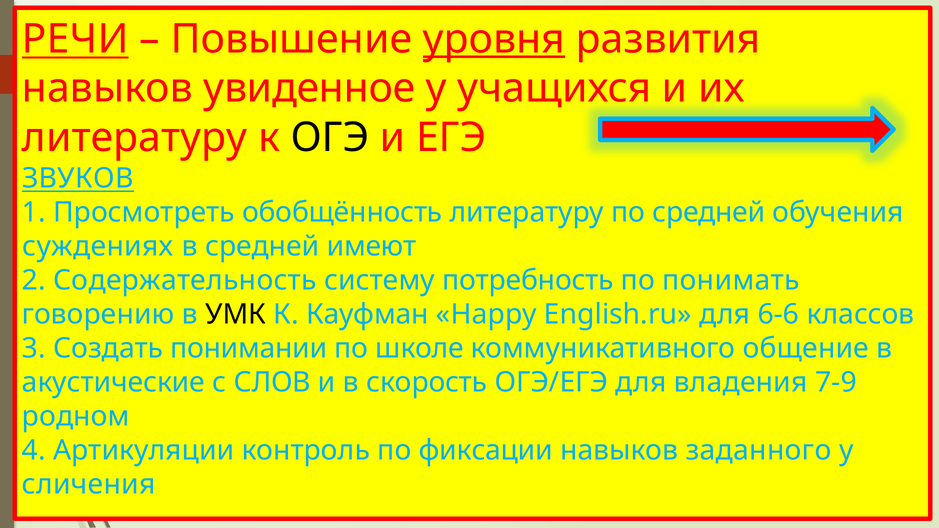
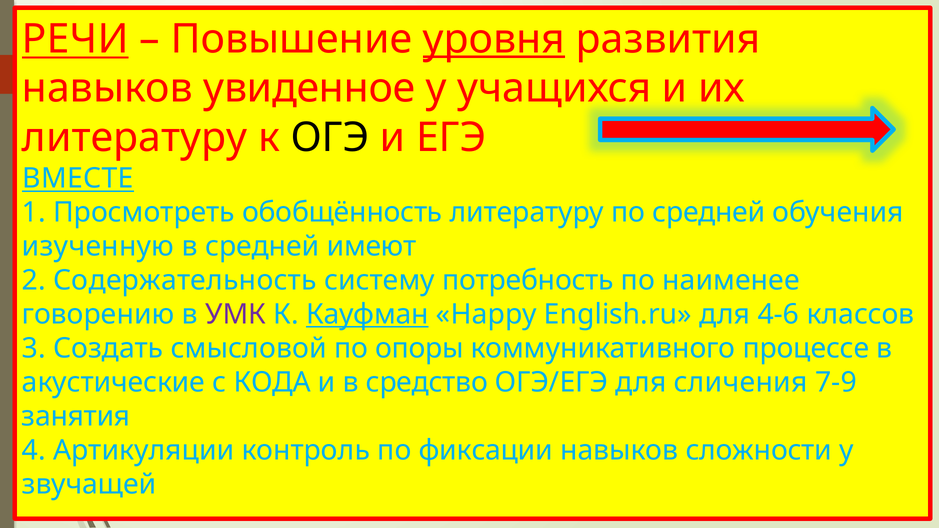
ЗВУКОВ: ЗВУКОВ -> ВМЕСТЕ
суждениях: суждениях -> изученную
понимать: понимать -> наименее
УМК colour: black -> purple
Кауфман underline: none -> present
6-6: 6-6 -> 4-6
понимании: понимании -> смысловой
школе: школе -> опоры
общение: общение -> процессе
СЛОВ: СЛОВ -> КОДА
скорость: скорость -> средство
владения: владения -> сличения
родном: родном -> занятия
заданного: заданного -> сложности
сличения: сличения -> звучащей
